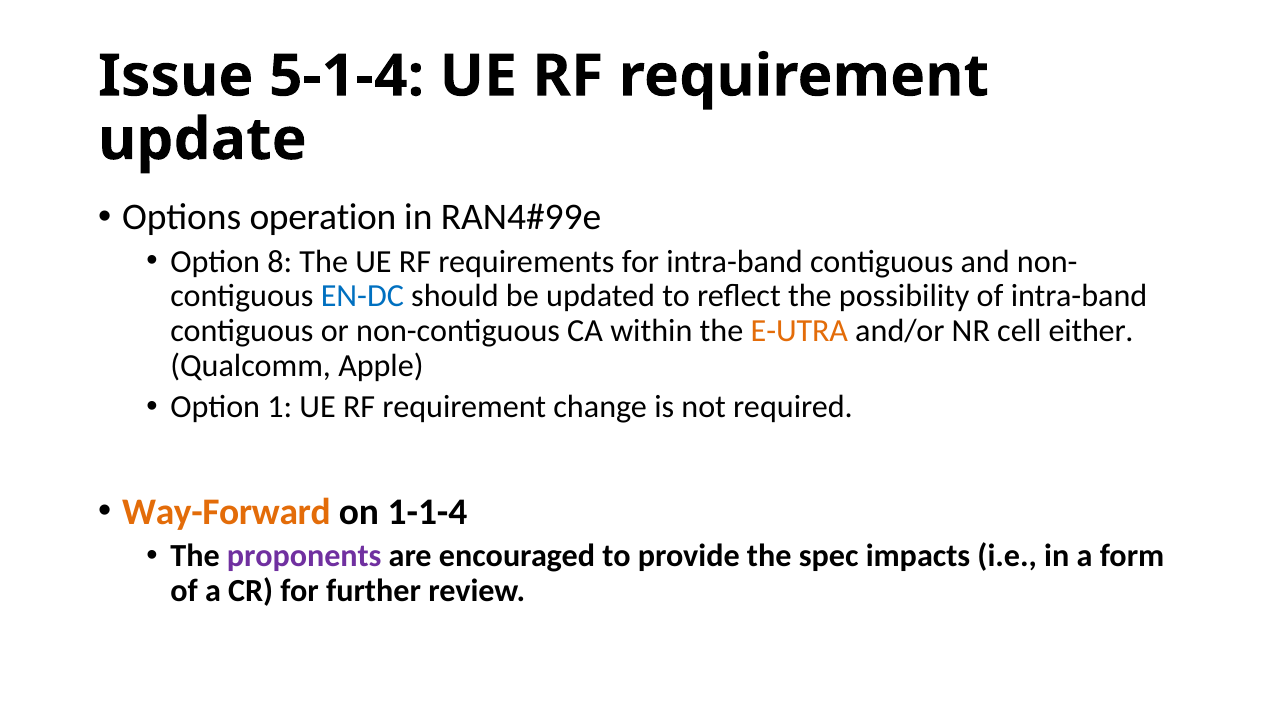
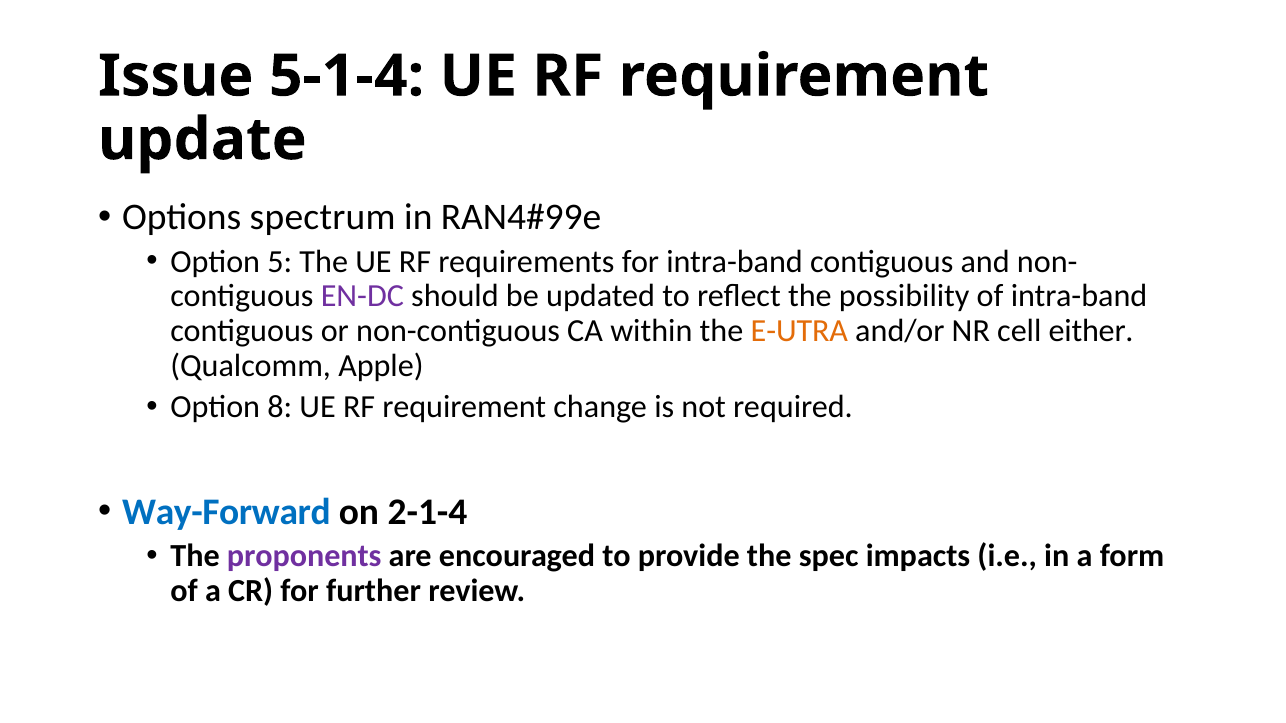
operation: operation -> spectrum
8: 8 -> 5
EN-DC colour: blue -> purple
1: 1 -> 8
Way-Forward colour: orange -> blue
1-1-4: 1-1-4 -> 2-1-4
